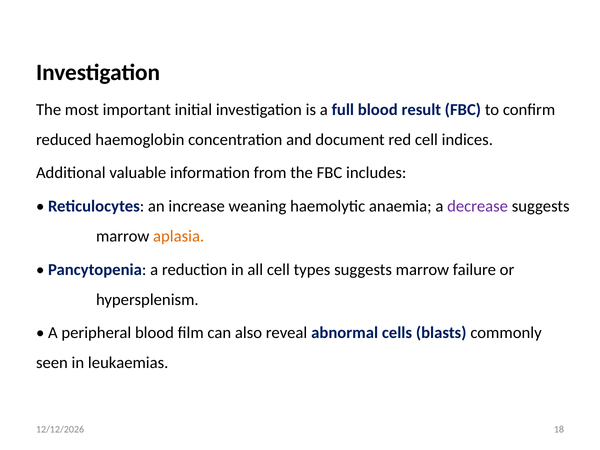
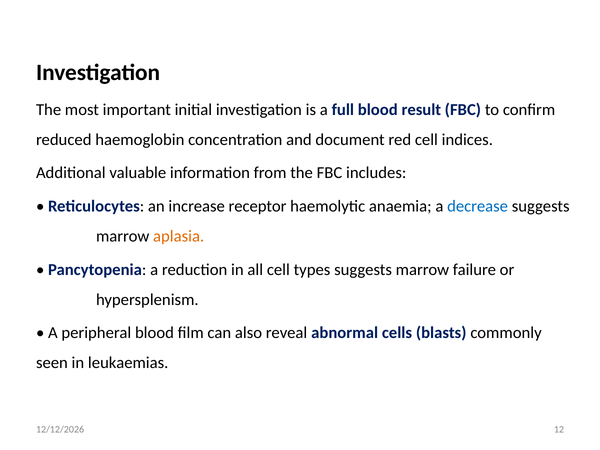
weaning: weaning -> receptor
decrease colour: purple -> blue
18: 18 -> 12
